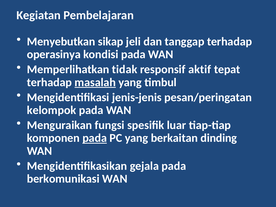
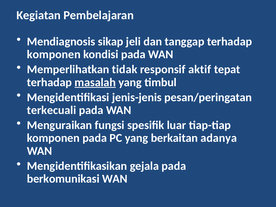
Menyebutkan: Menyebutkan -> Mendiagnosis
operasinya at (54, 54): operasinya -> komponen
kelompok: kelompok -> terkecuali
pada at (95, 138) underline: present -> none
dinding: dinding -> adanya
